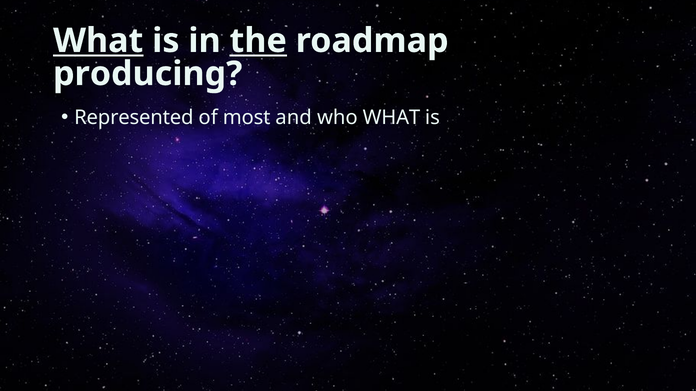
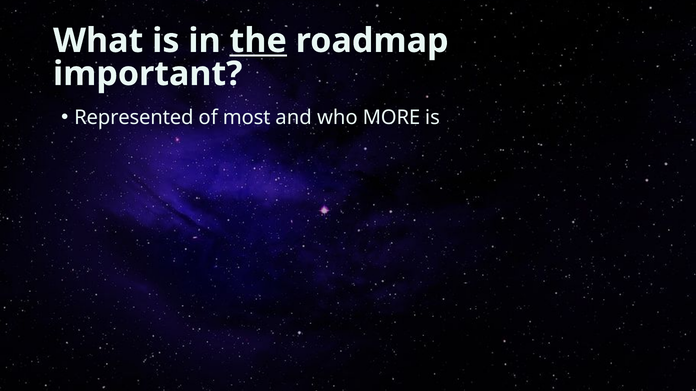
What at (98, 41) underline: present -> none
producing: producing -> important
who WHAT: WHAT -> MORE
